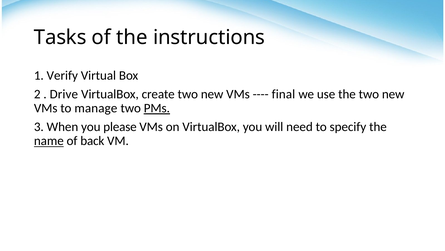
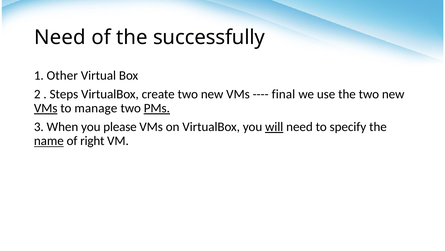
Tasks at (60, 37): Tasks -> Need
instructions: instructions -> successfully
Verify: Verify -> Other
Drive: Drive -> Steps
VMs at (46, 108) underline: none -> present
will underline: none -> present
back: back -> right
